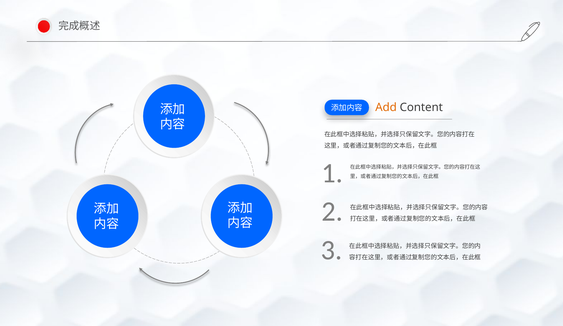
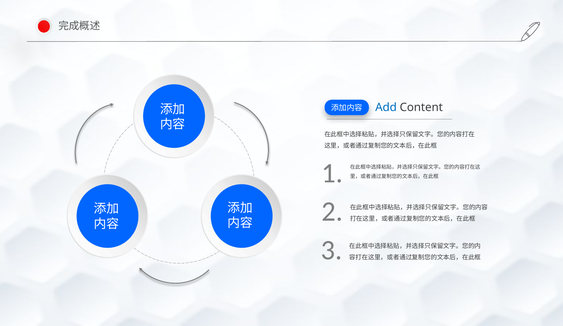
Add colour: orange -> blue
